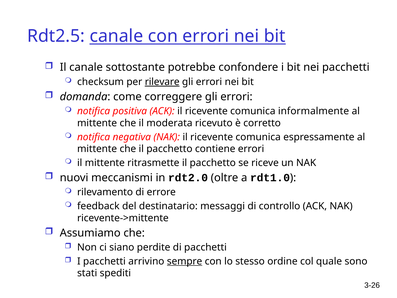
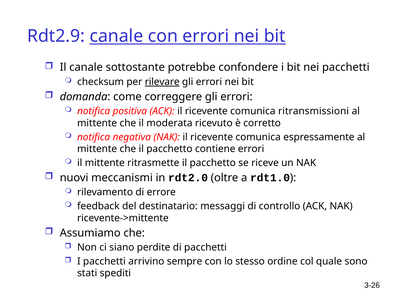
Rdt2.5: Rdt2.5 -> Rdt2.9
informalmente: informalmente -> ritransmissioni
sempre underline: present -> none
